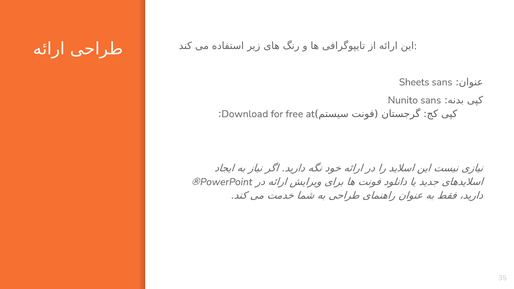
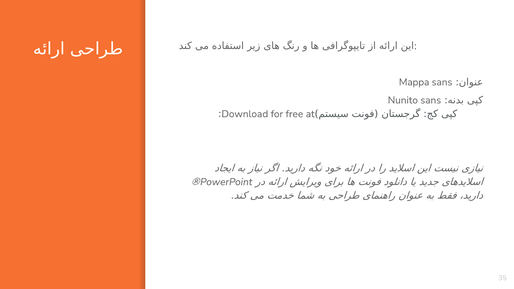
Sheets: Sheets -> Mappa
